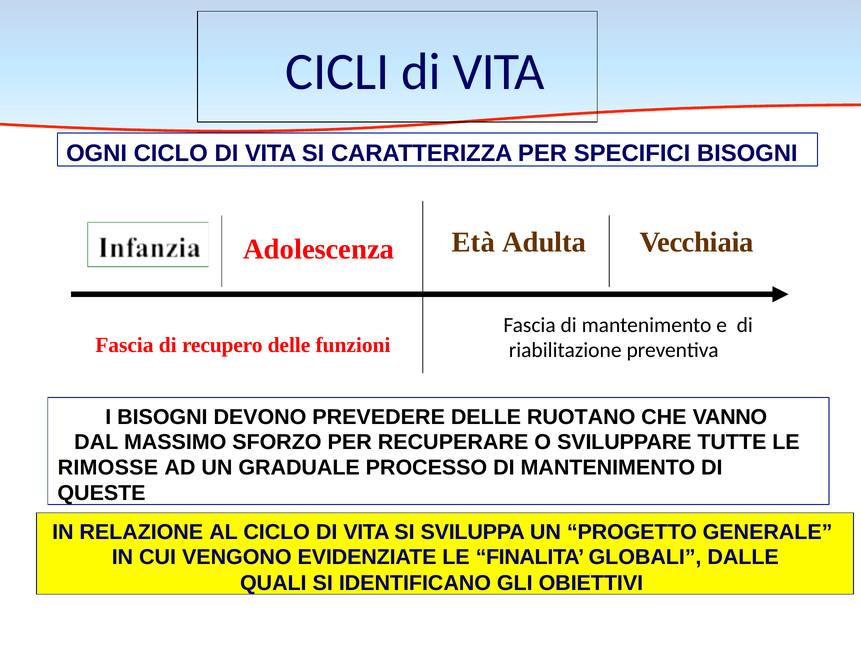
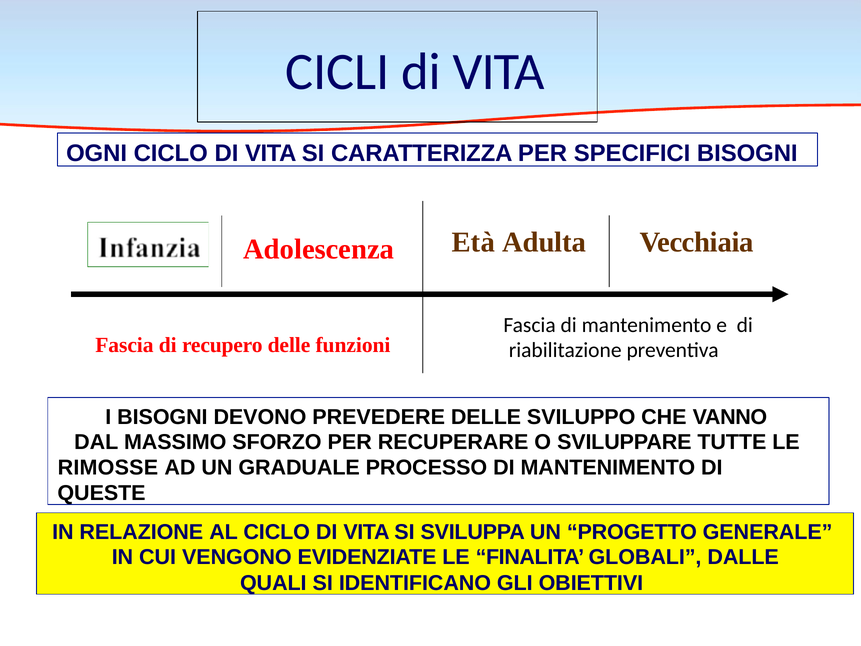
RUOTANO: RUOTANO -> SVILUPPO
